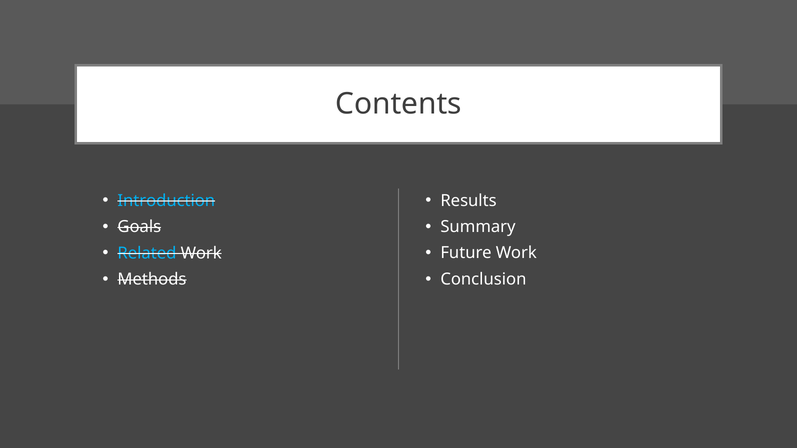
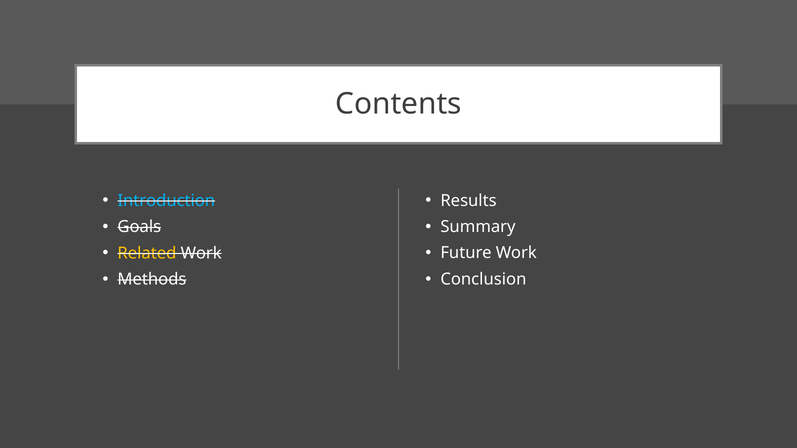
Related colour: light blue -> yellow
